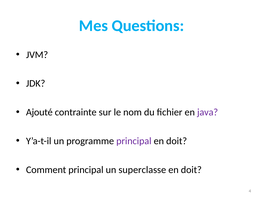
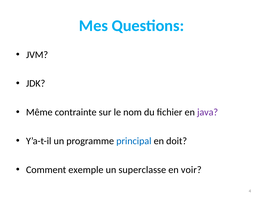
Ajouté: Ajouté -> Même
principal at (134, 141) colour: purple -> blue
Comment principal: principal -> exemple
doit at (191, 170): doit -> voir
